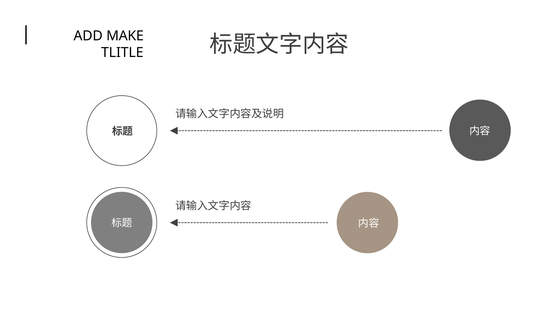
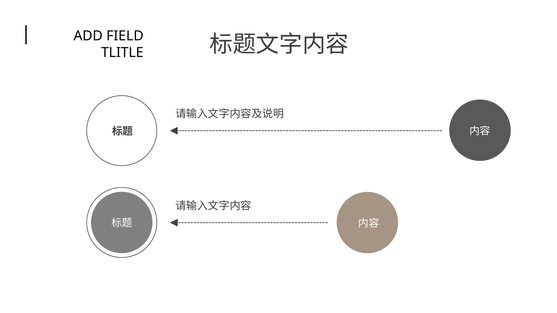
MAKE: MAKE -> FIELD
